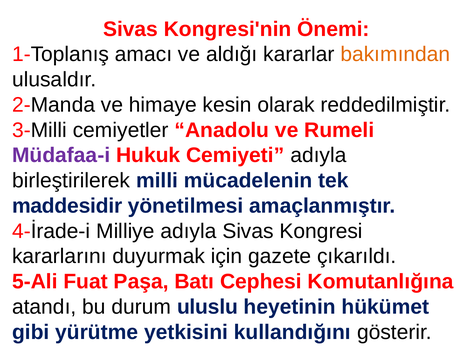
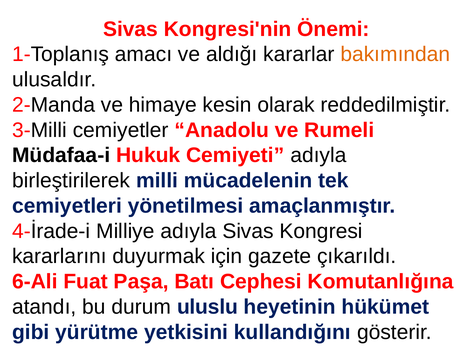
Müdafaa-i colour: purple -> black
maddesidir: maddesidir -> cemiyetleri
5-Ali: 5-Ali -> 6-Ali
